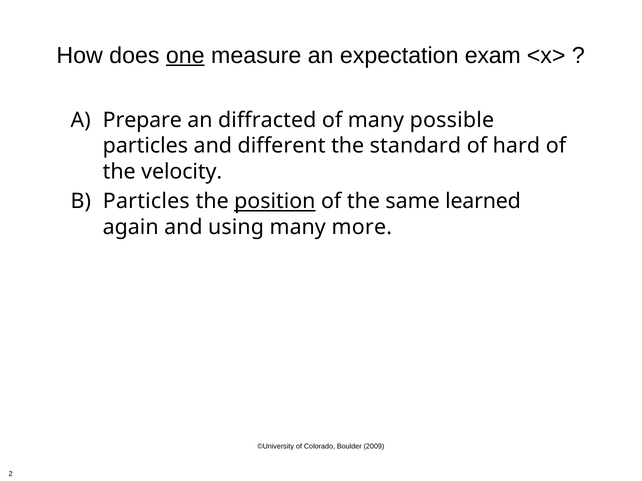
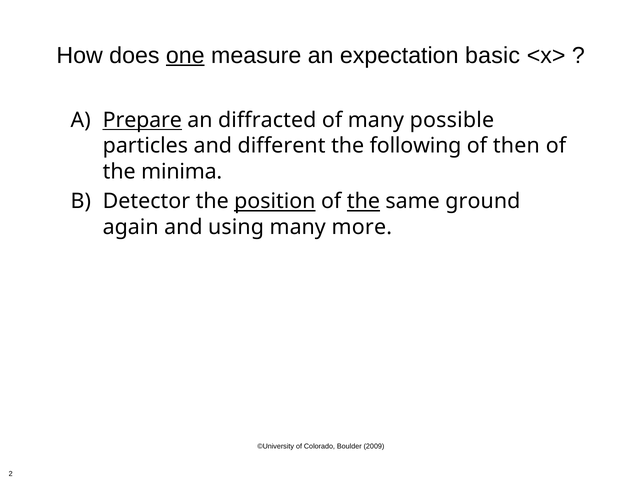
exam: exam -> basic
Prepare underline: none -> present
standard: standard -> following
hard: hard -> then
velocity: velocity -> minima
Particles at (146, 202): Particles -> Detector
the at (363, 202) underline: none -> present
learned: learned -> ground
